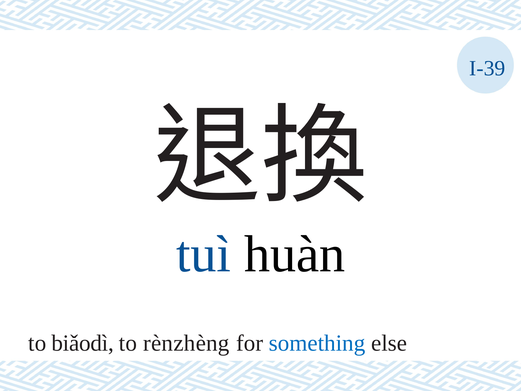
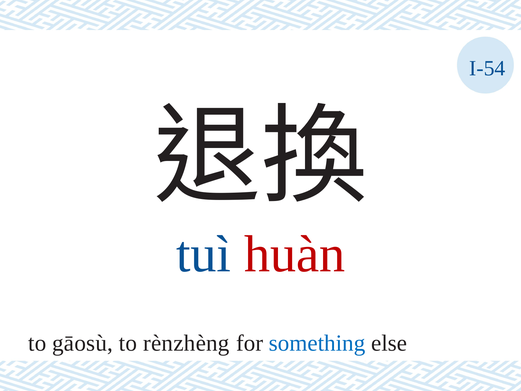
I-39: I-39 -> I-54
huàn colour: black -> red
biǎodì: biǎodì -> gāosù
